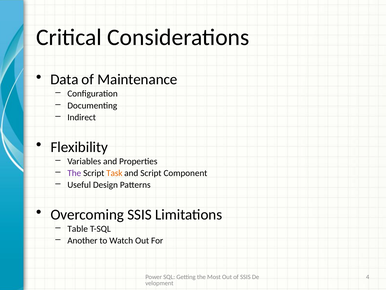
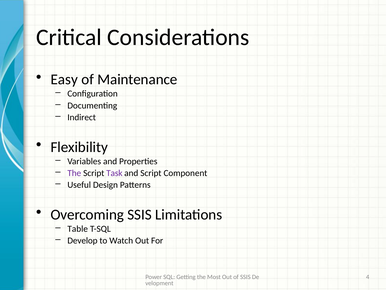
Data: Data -> Easy
Task colour: orange -> purple
Another: Another -> Develop
